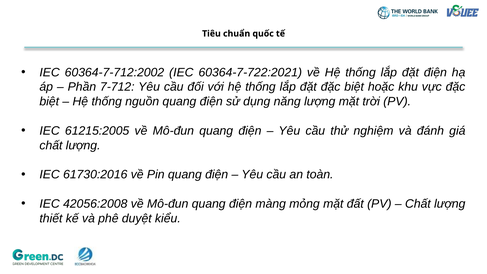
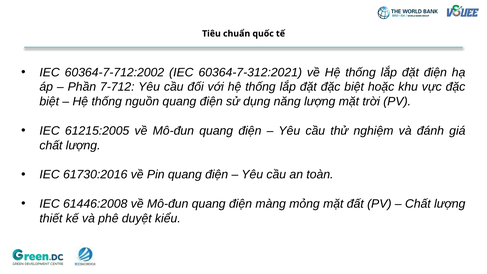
60364-7-722:2021: 60364-7-722:2021 -> 60364-7-312:2021
42056:2008: 42056:2008 -> 61446:2008
